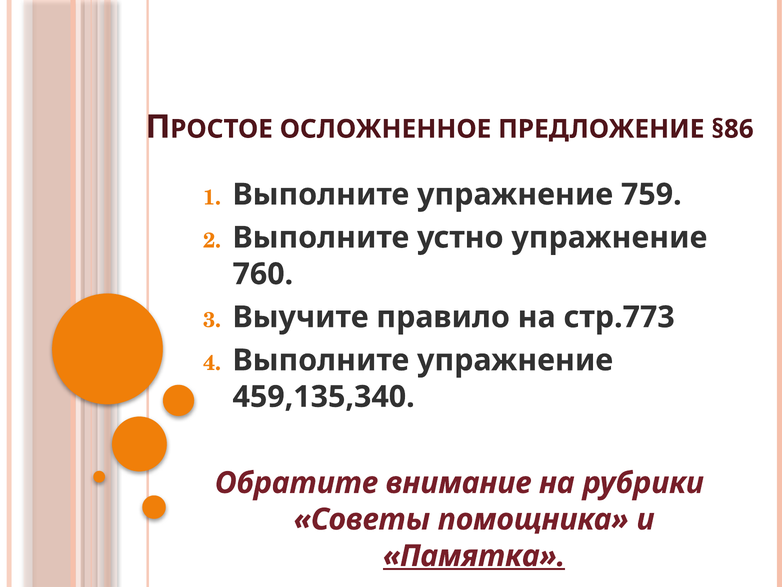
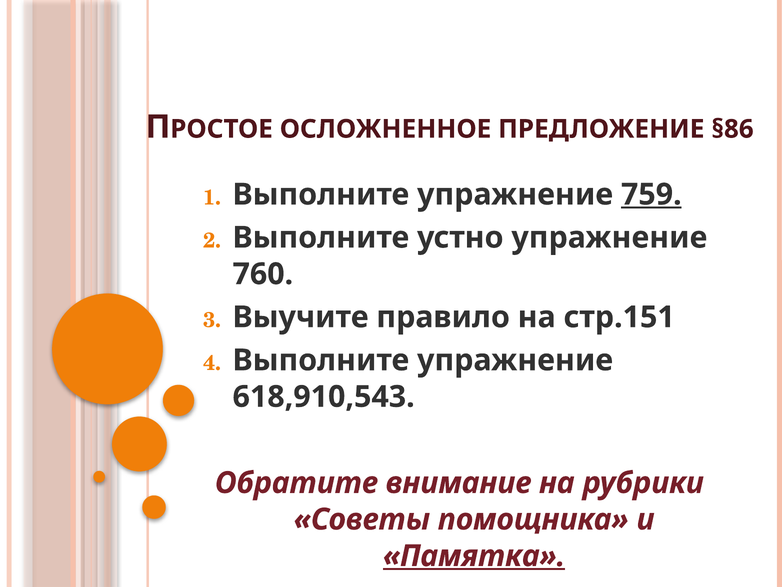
759 underline: none -> present
стр.773: стр.773 -> стр.151
459,135,340: 459,135,340 -> 618,910,543
